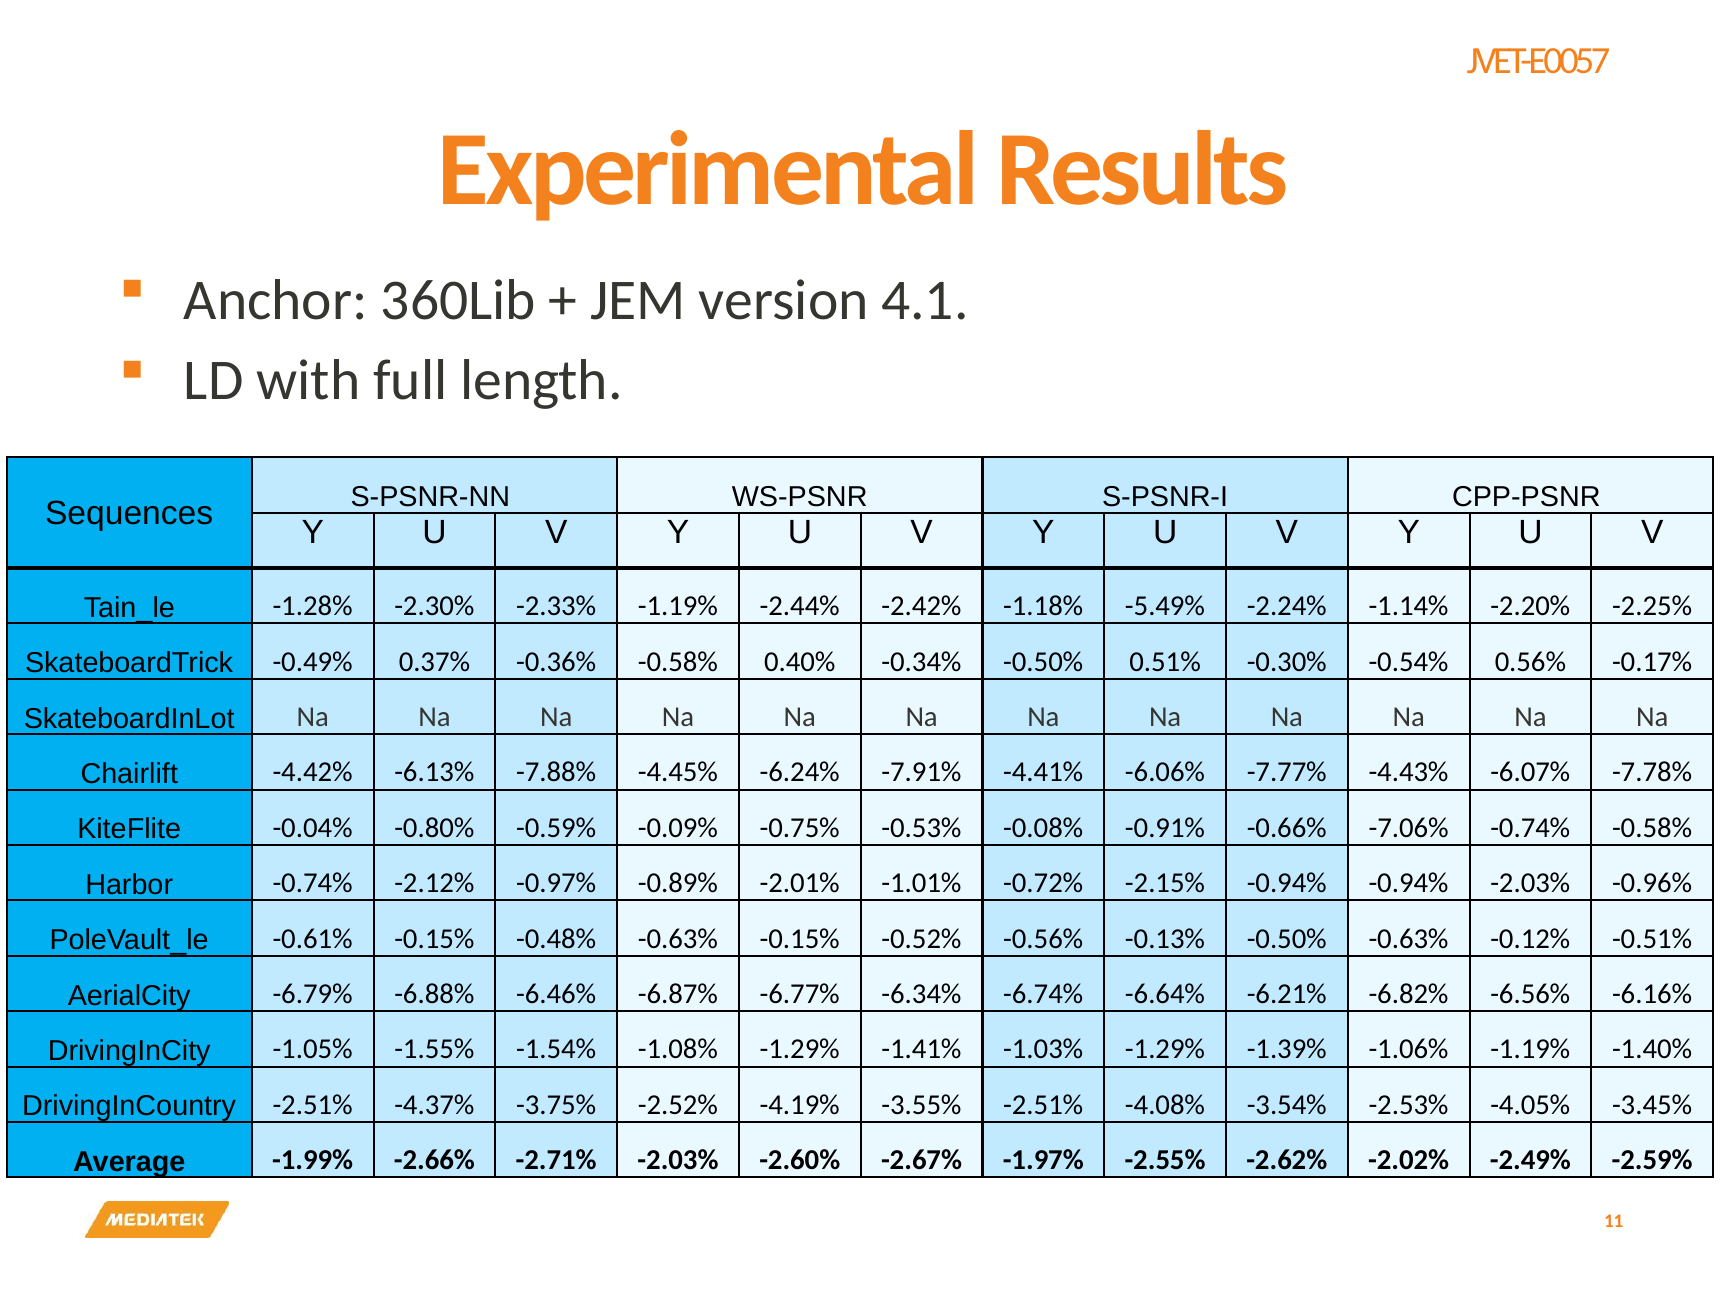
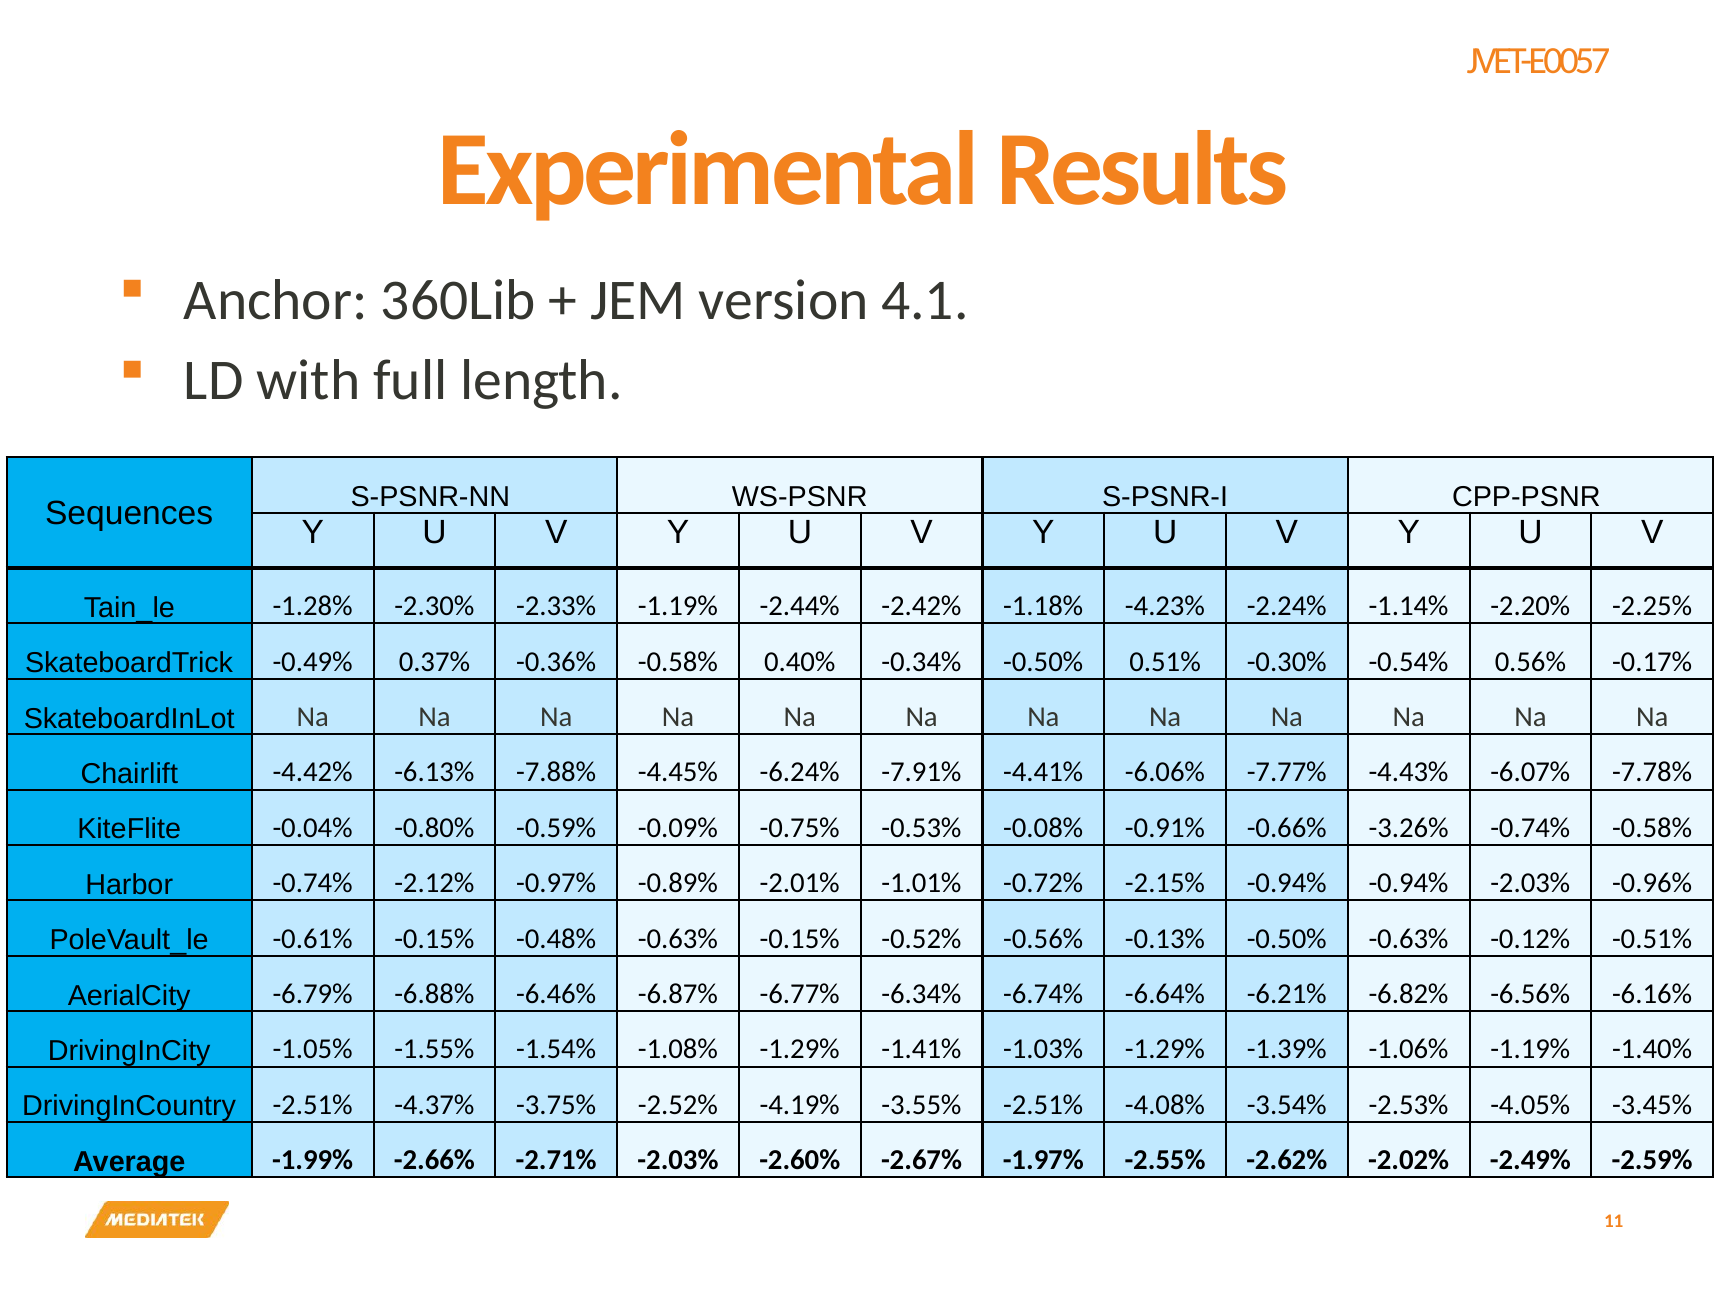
-5.49%: -5.49% -> -4.23%
-7.06%: -7.06% -> -3.26%
